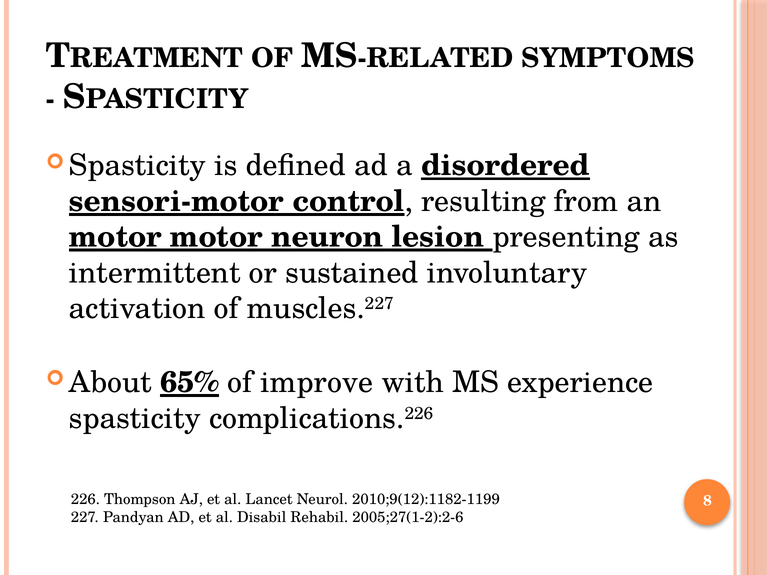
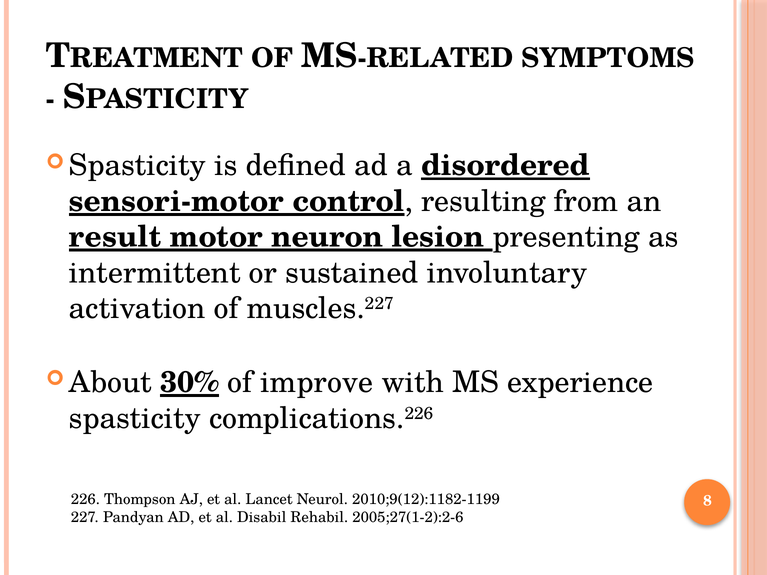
motor at (115, 237): motor -> result
65%: 65% -> 30%
